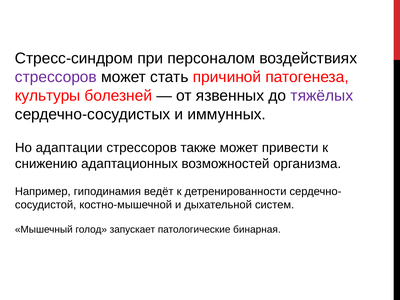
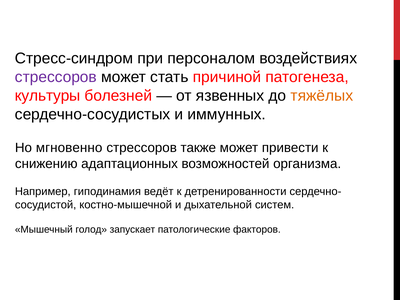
тяжёлых colour: purple -> orange
адаптации: адаптации -> мгновенно
бинарная: бинарная -> факторов
